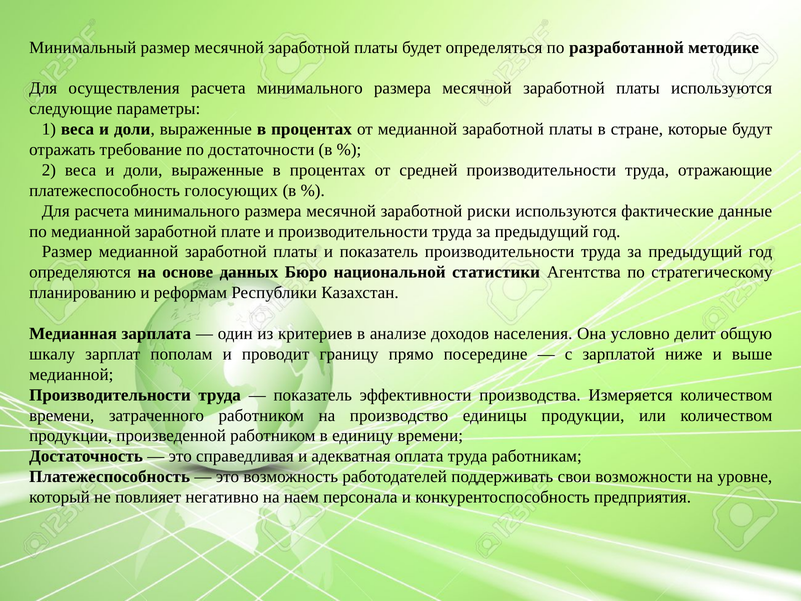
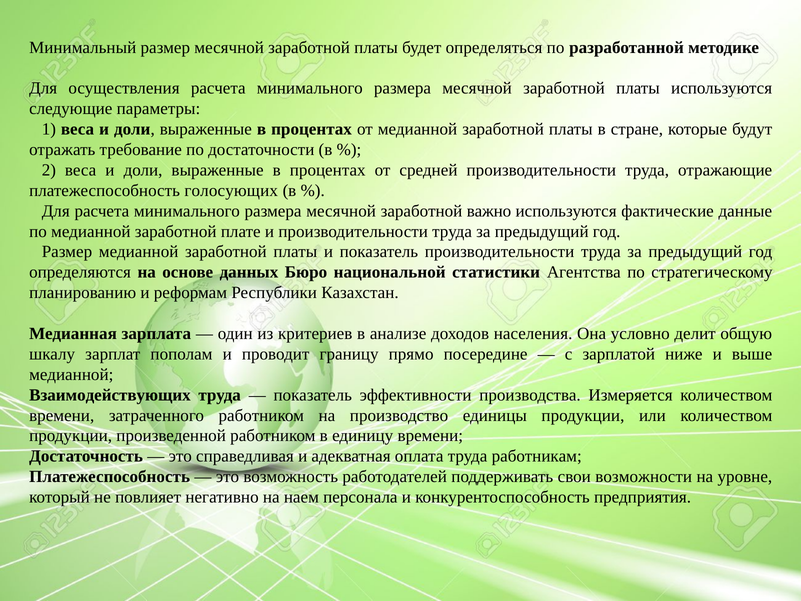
риски: риски -> важно
Производительности at (110, 395): Производительности -> Взаимодействующих
